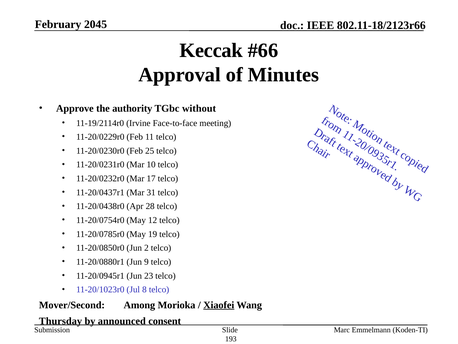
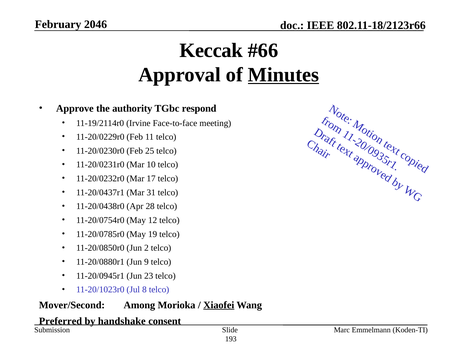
2045: 2045 -> 2046
Minutes underline: none -> present
without: without -> respond
Thursday: Thursday -> Preferred
announced: announced -> handshake
